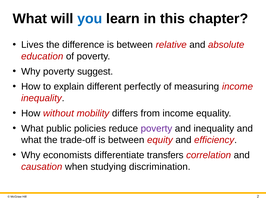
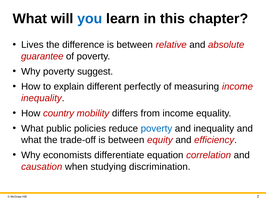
education: education -> guarantee
without: without -> country
poverty at (156, 129) colour: purple -> blue
transfers: transfers -> equation
